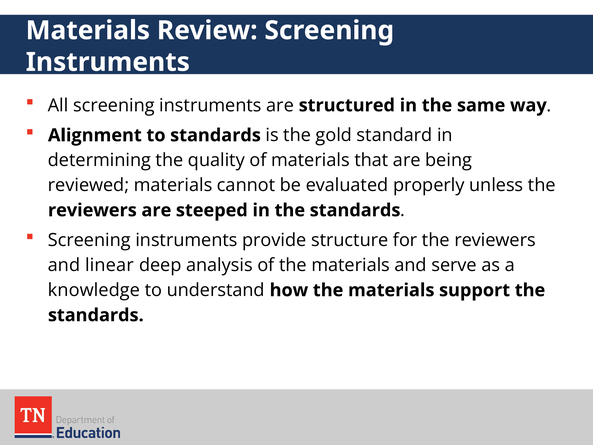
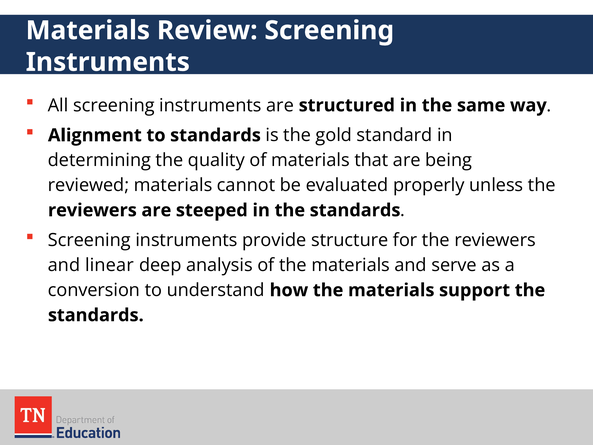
knowledge: knowledge -> conversion
